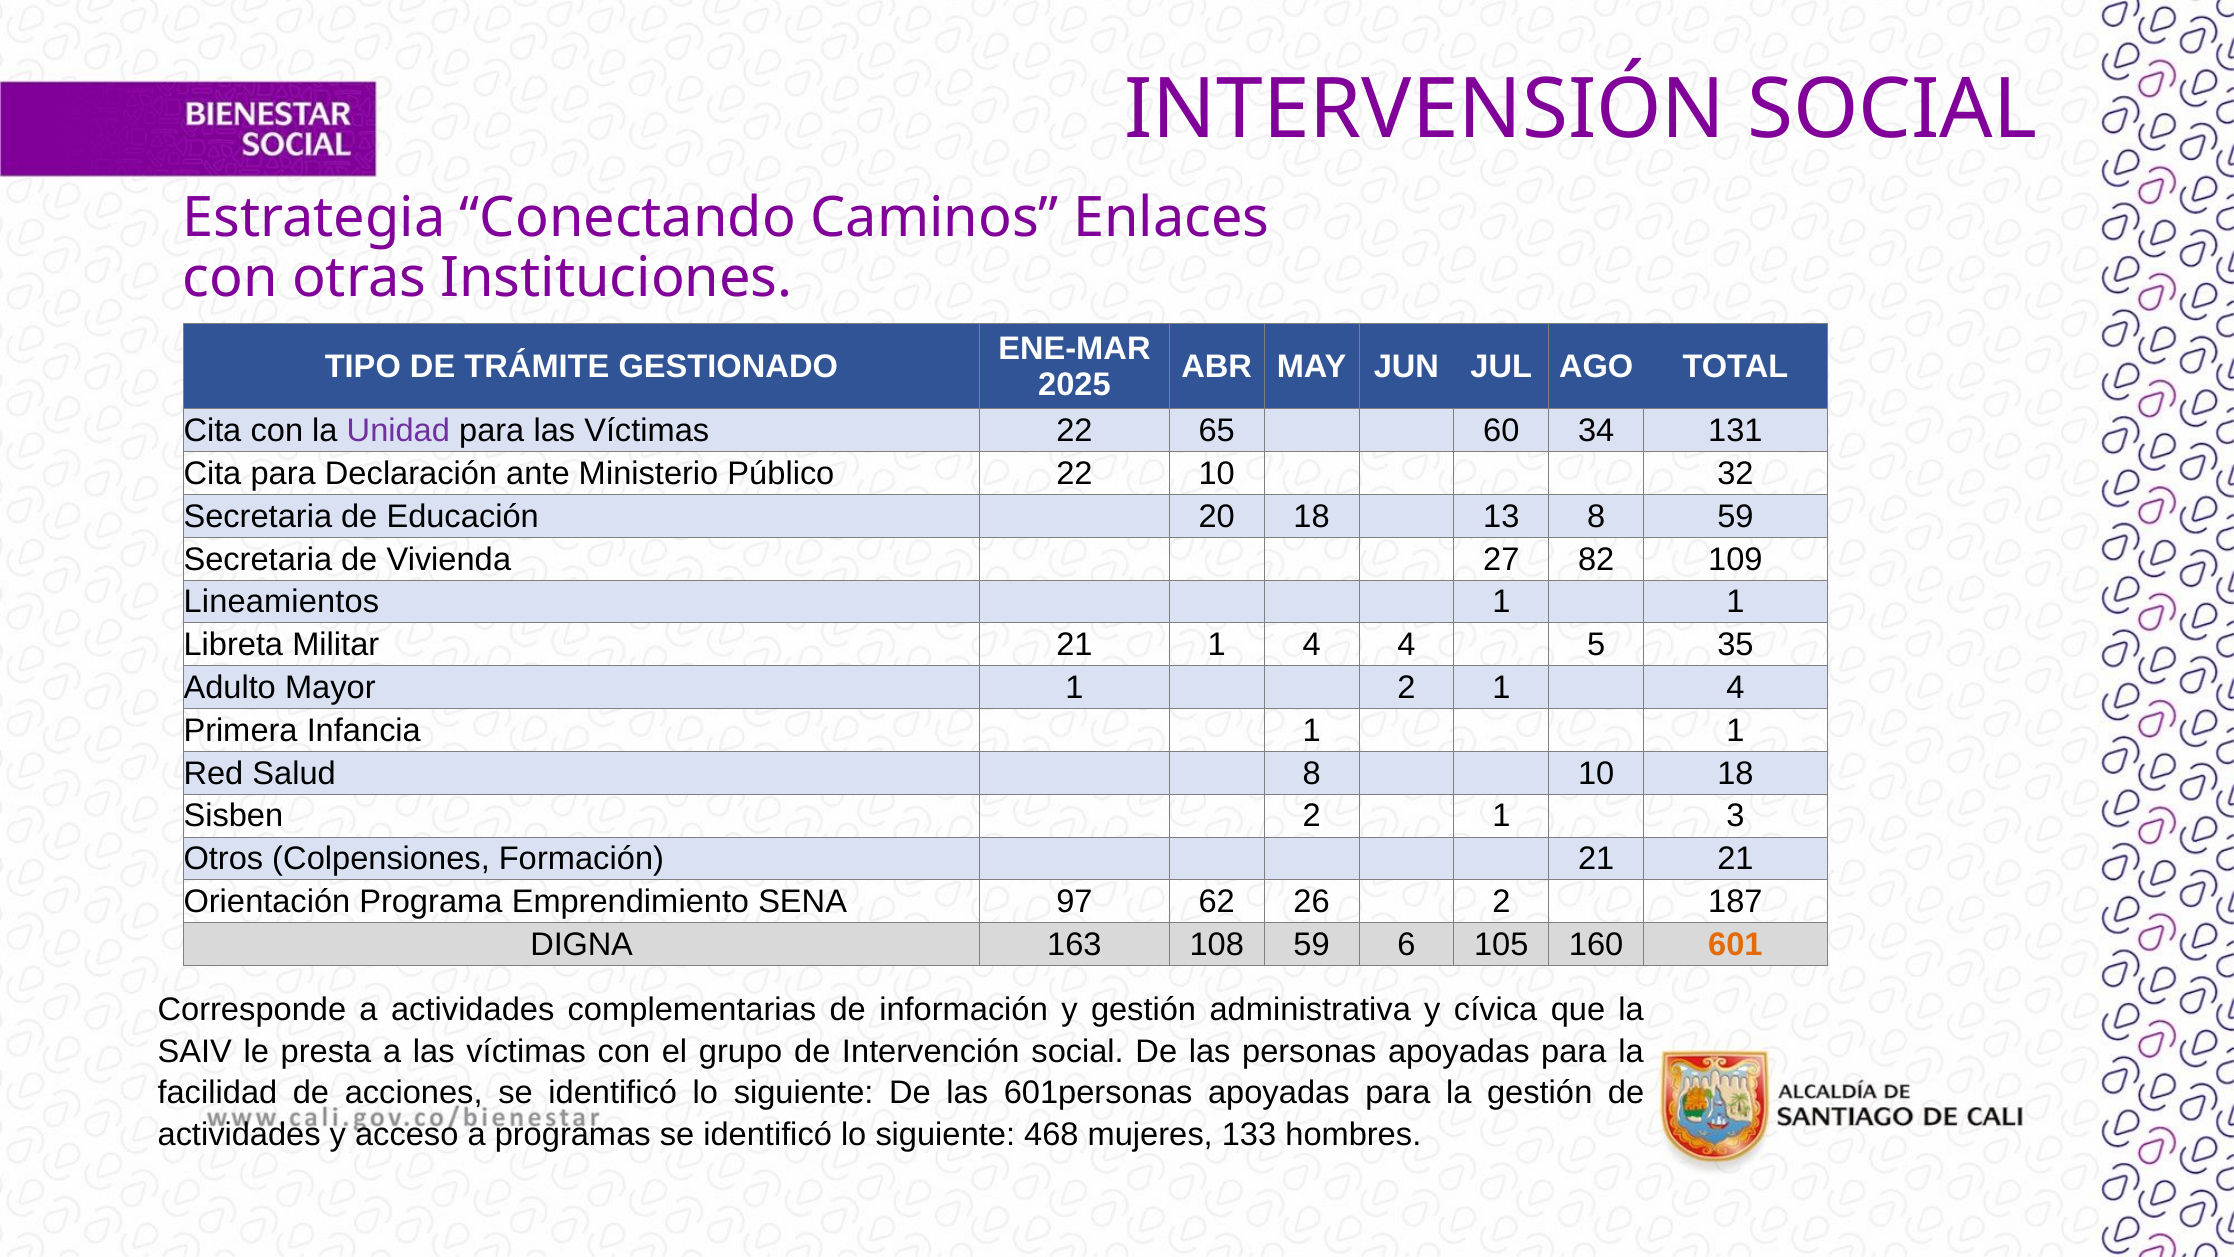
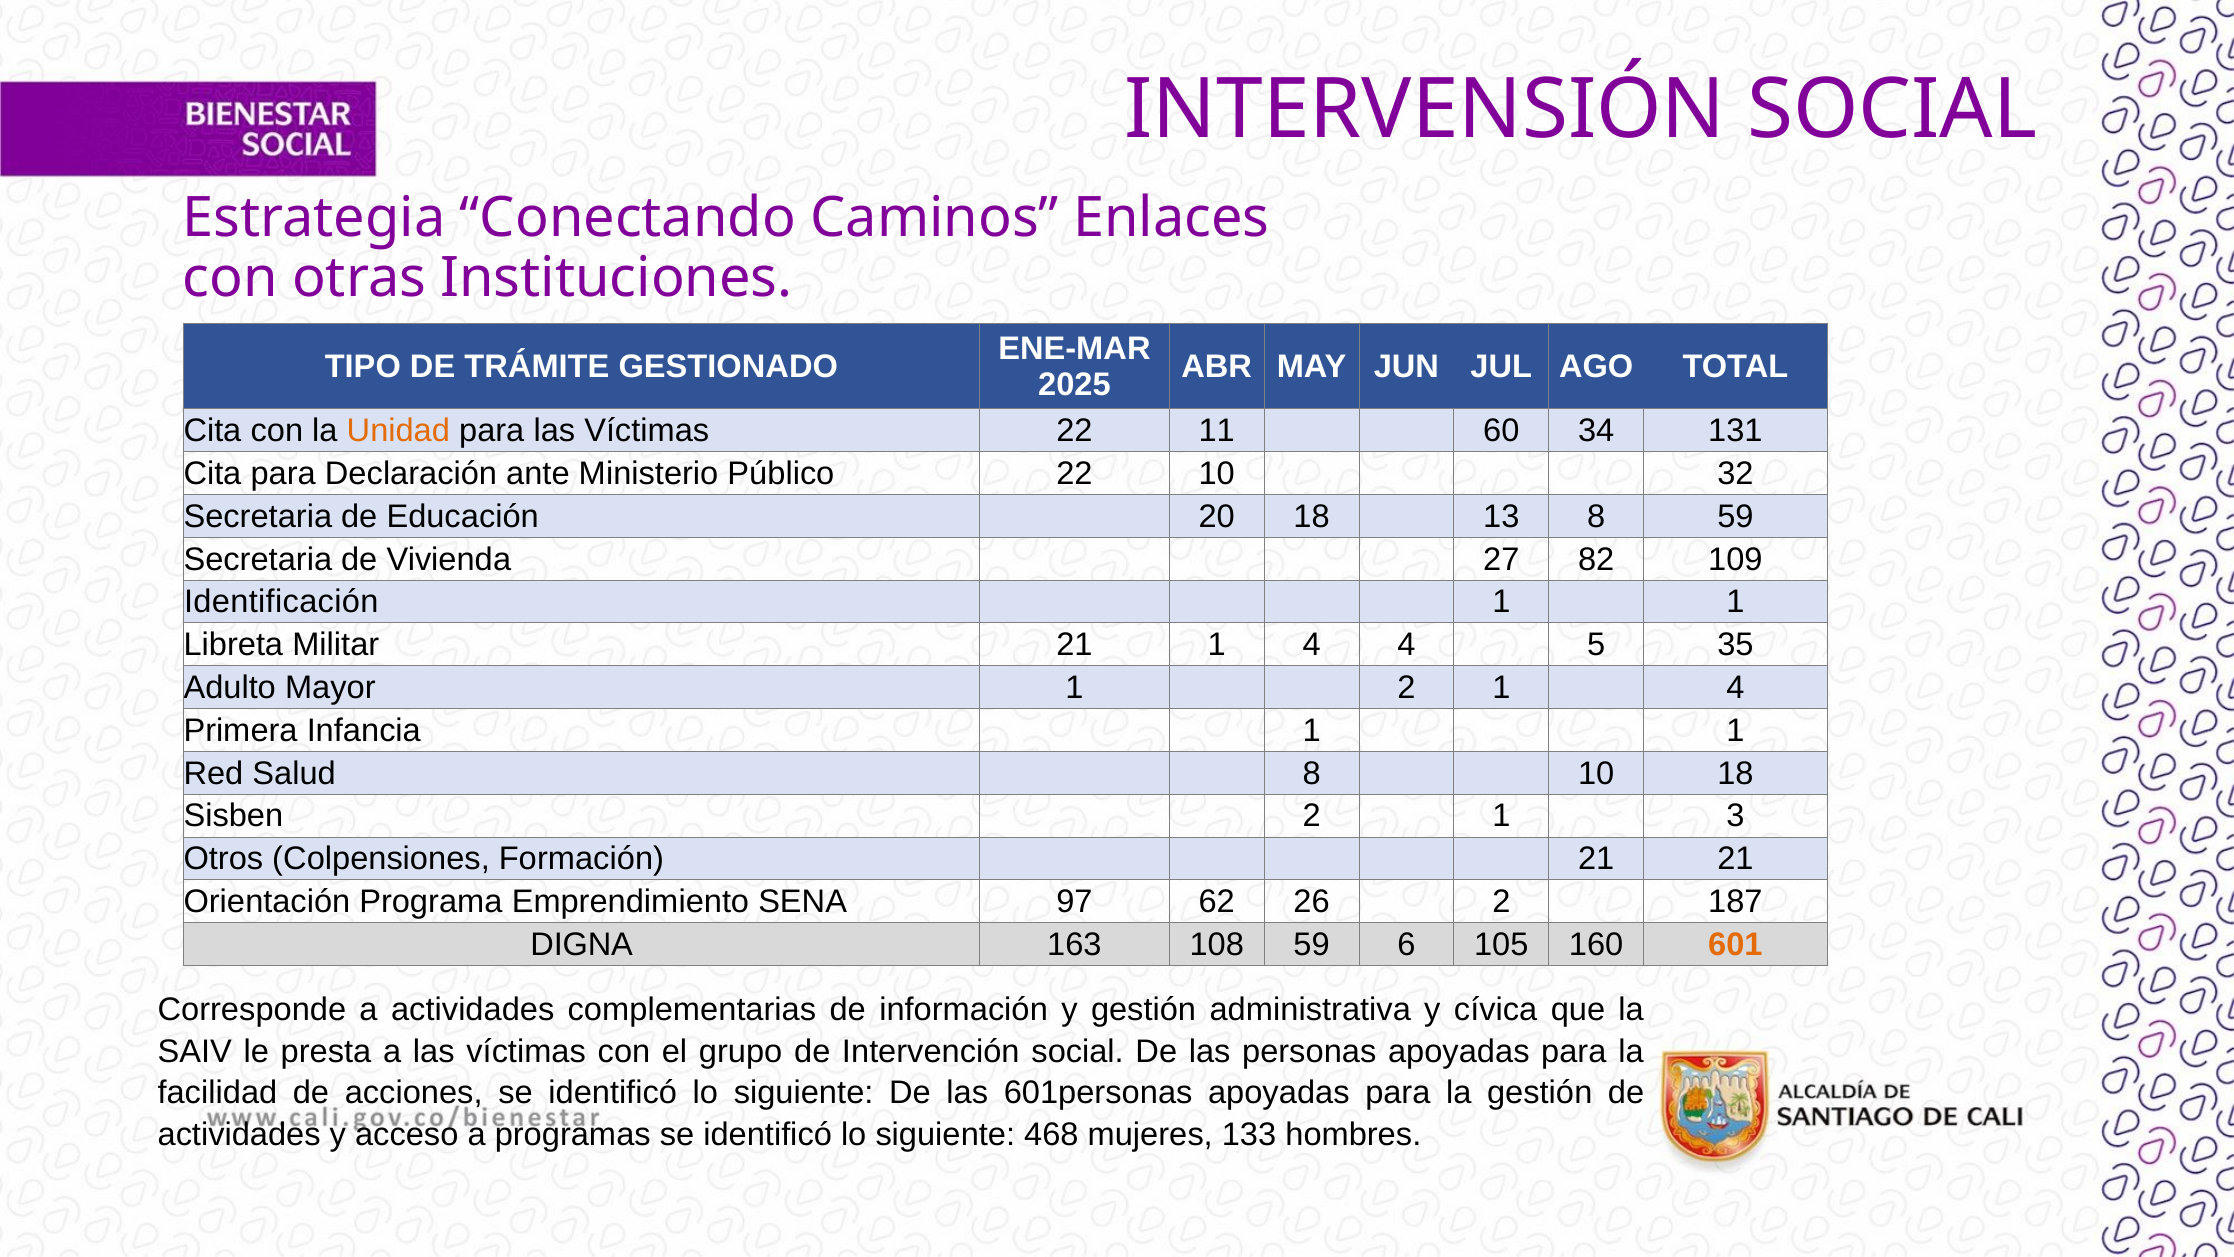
Unidad colour: purple -> orange
65: 65 -> 11
Lineamientos: Lineamientos -> Identificación
